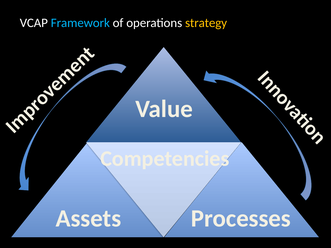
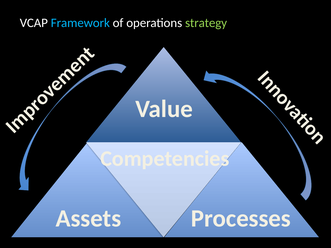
strategy colour: yellow -> light green
